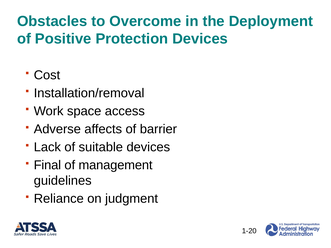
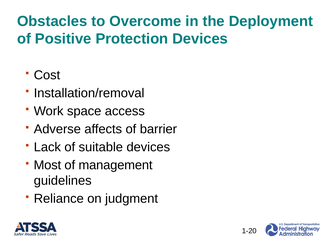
Final: Final -> Most
